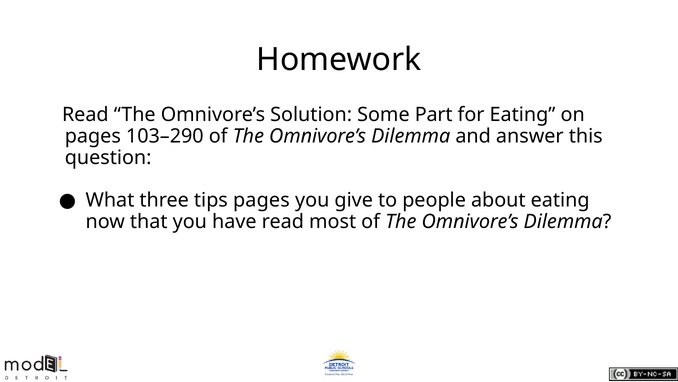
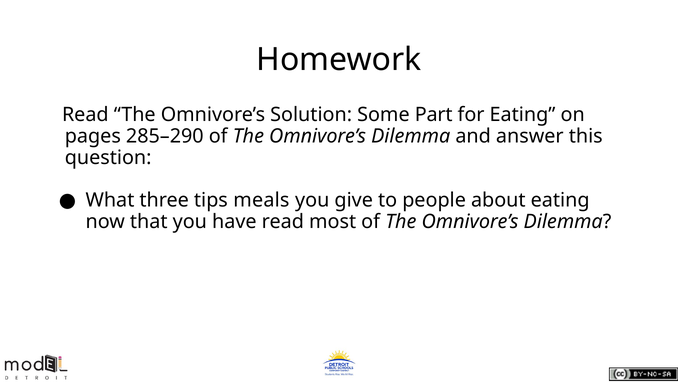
103–290: 103–290 -> 285–290
tips pages: pages -> meals
